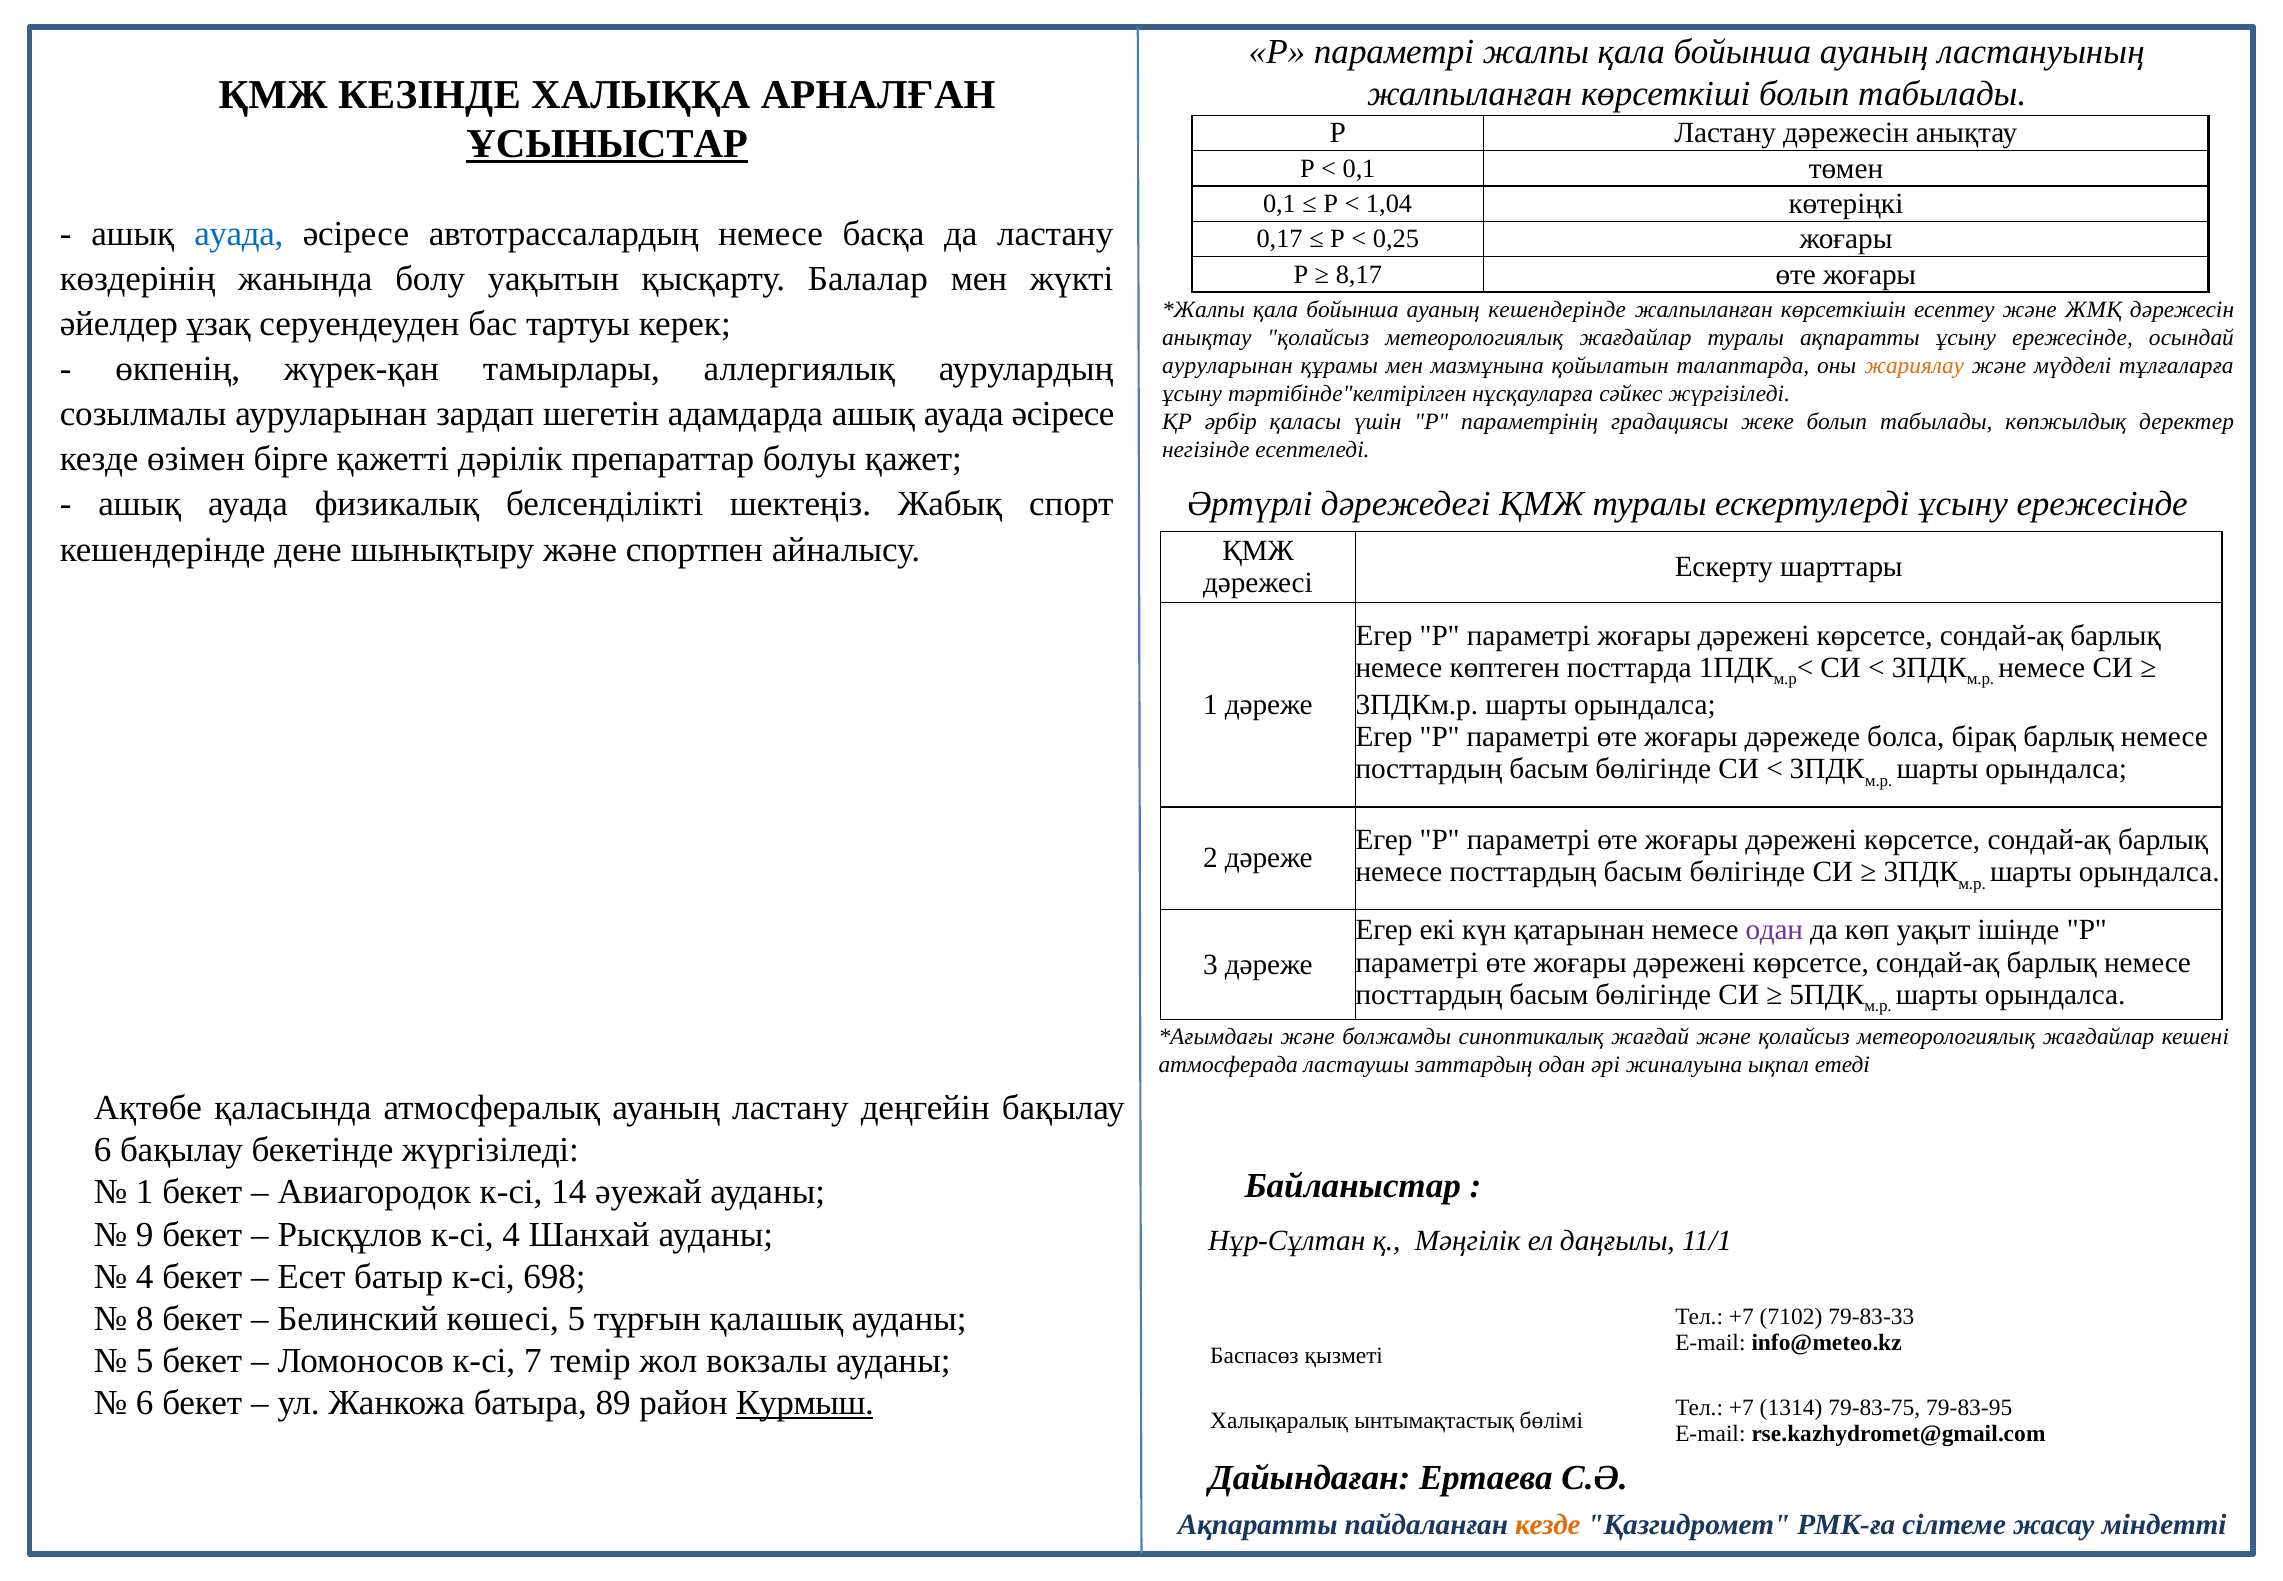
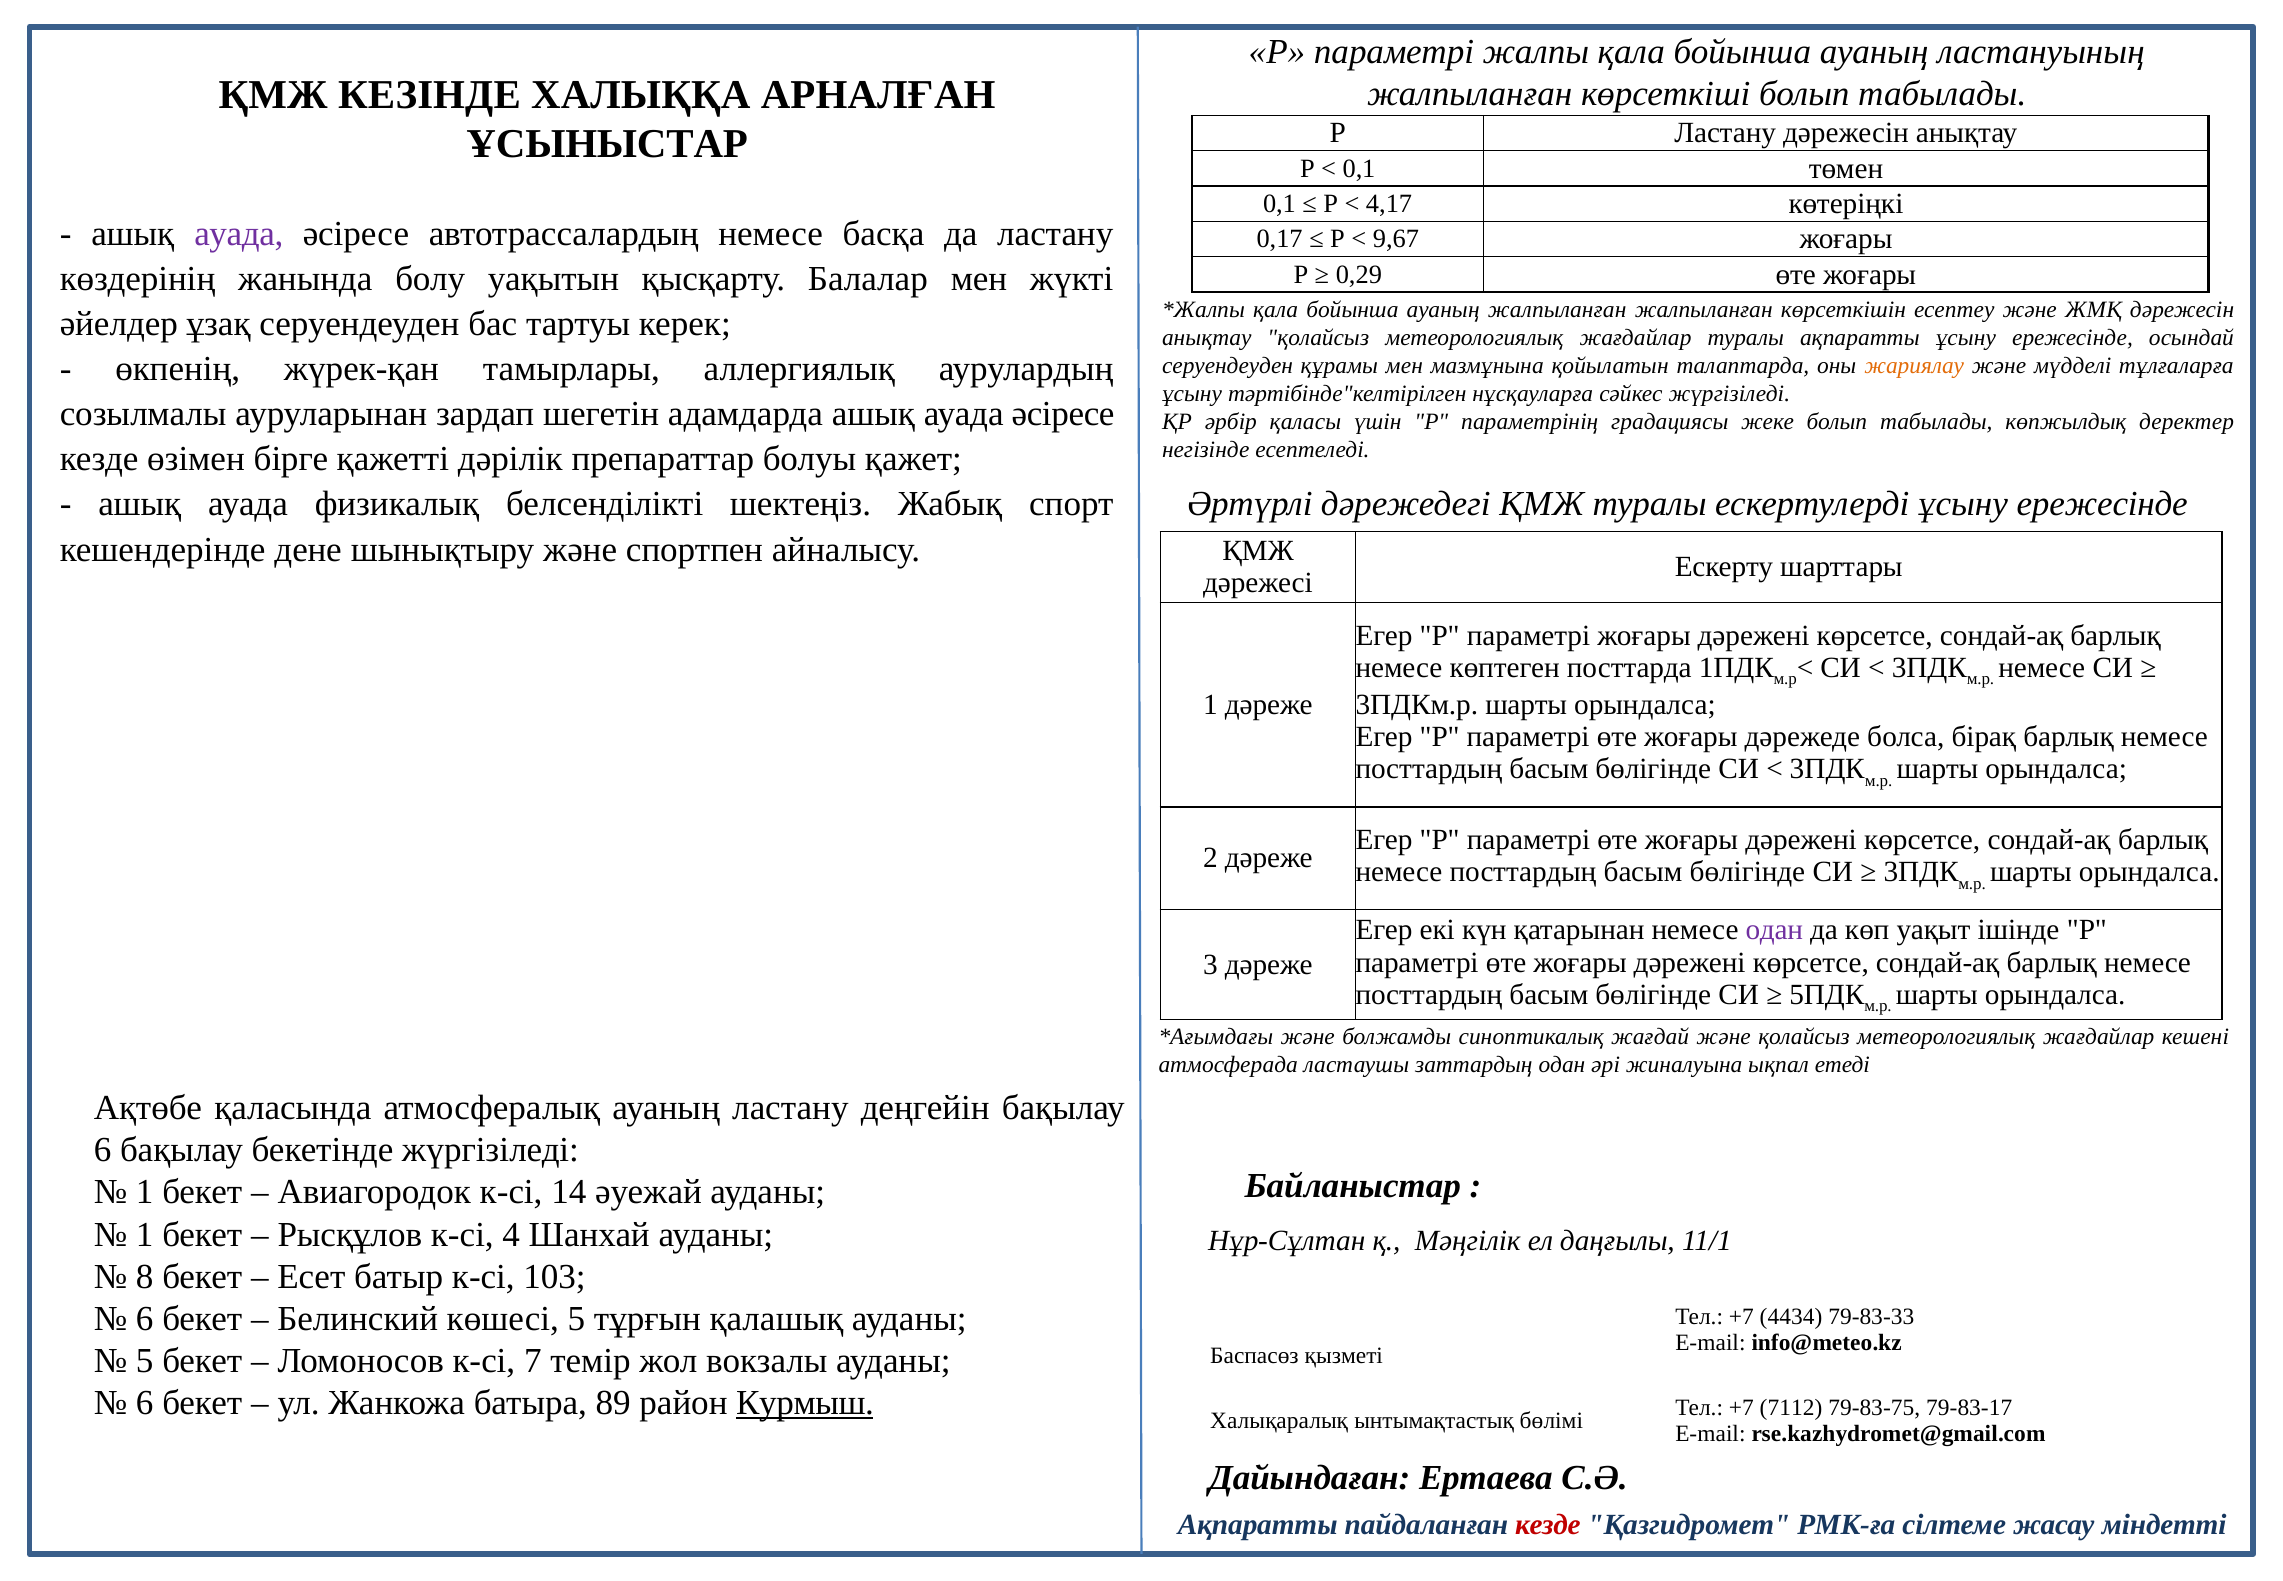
ҰСЫНЫСТАР underline: present -> none
1,04: 1,04 -> 4,17
ауада at (239, 234) colour: blue -> purple
0,25: 0,25 -> 9,67
8,17: 8,17 -> 0,29
ауаның кешендерінде: кешендерінде -> жалпыланған
ауруларынан at (1227, 366): ауруларынан -> серуендеуден
9 at (145, 1234): 9 -> 1
4 at (145, 1276): 4 -> 8
698: 698 -> 103
8 at (145, 1318): 8 -> 6
7102: 7102 -> 4434
1314: 1314 -> 7112
79-83-95: 79-83-95 -> 79-83-17
кезде at (1548, 1525) colour: orange -> red
